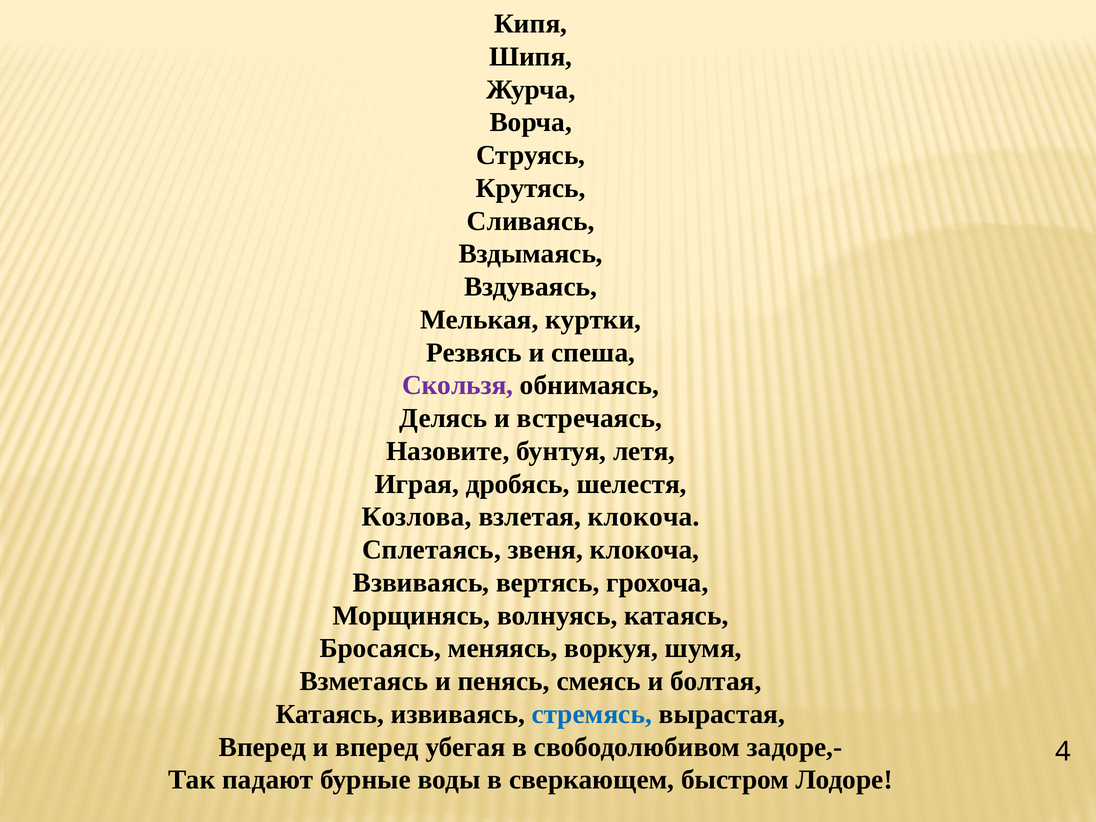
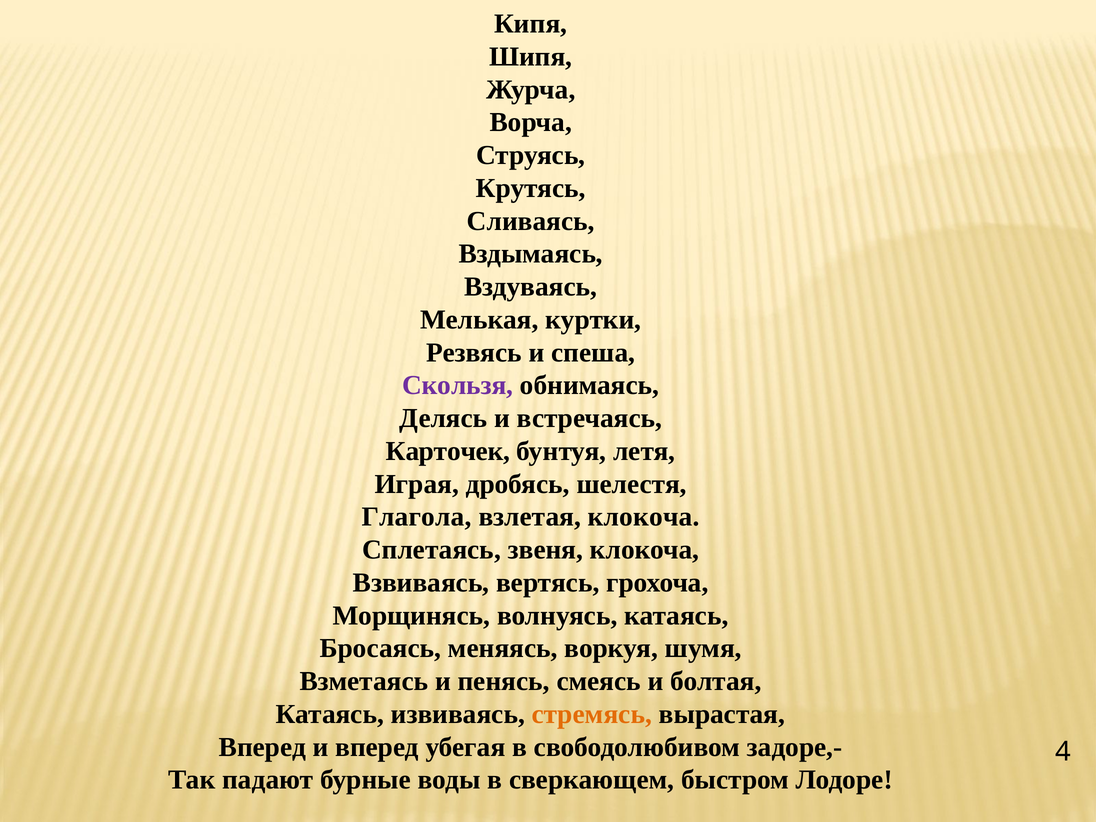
Назовите: Назовите -> Карточек
Козлова: Козлова -> Глагола
стремясь colour: blue -> orange
